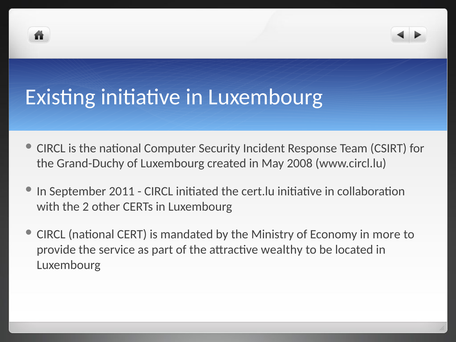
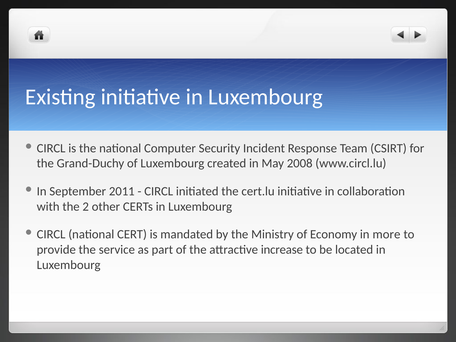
wealthy: wealthy -> increase
